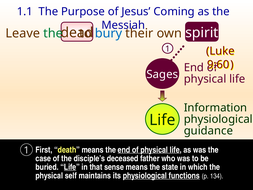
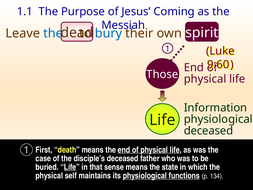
the at (53, 33) colour: green -> blue
Sages: Sages -> Those
guidance at (208, 131): guidance -> deceased
